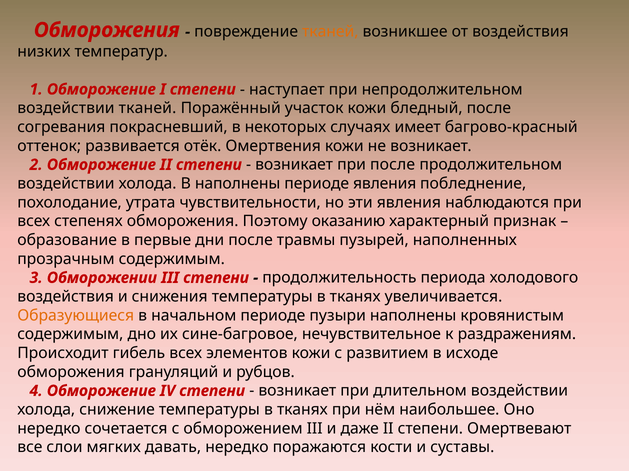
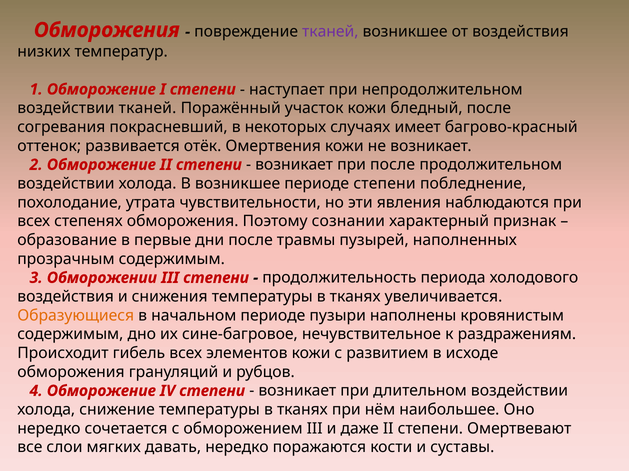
тканей at (330, 32) colour: orange -> purple
В наполнены: наполнены -> возникшее
периоде явления: явления -> степени
оказанию: оказанию -> сознании
